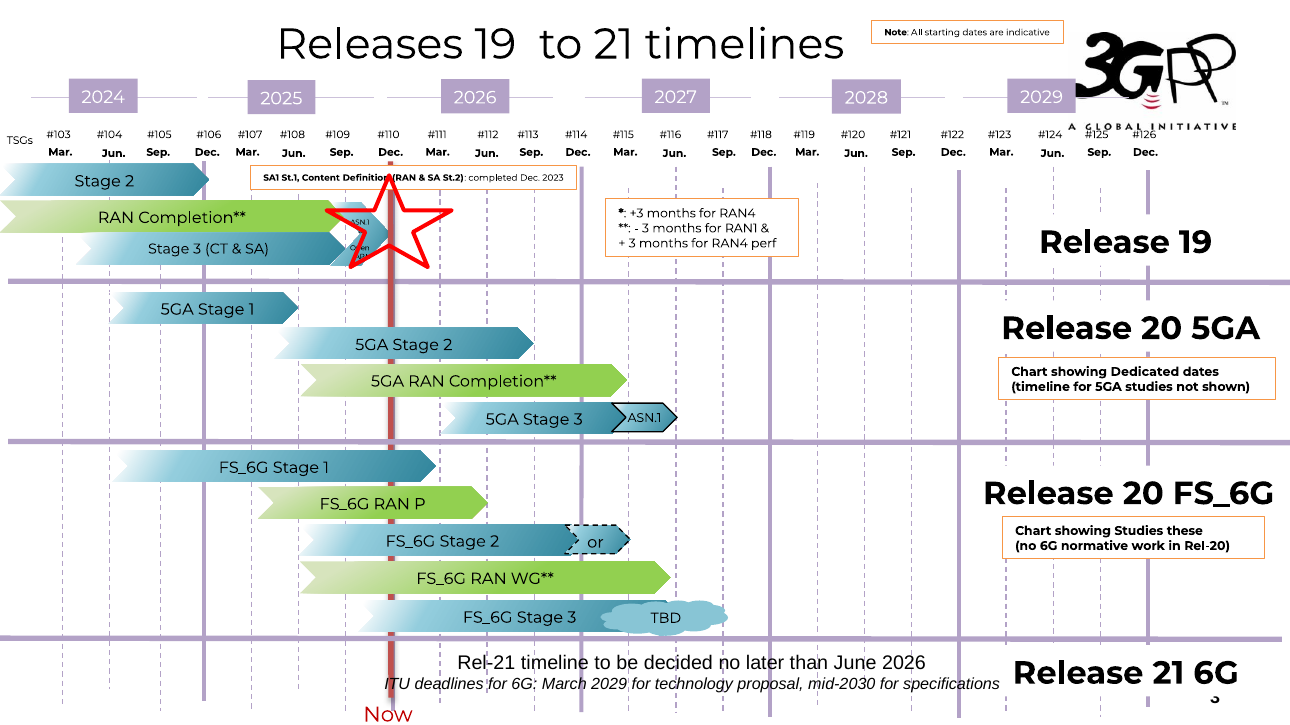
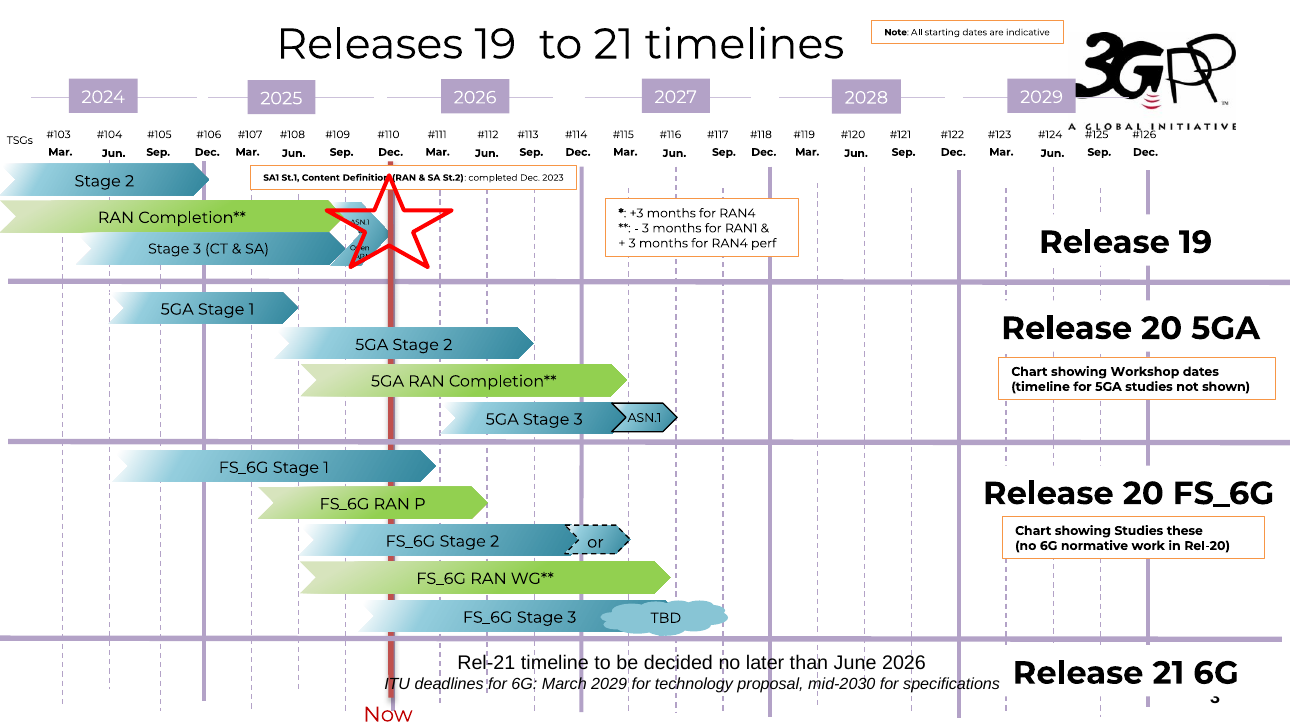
Dedicated: Dedicated -> Workshop
